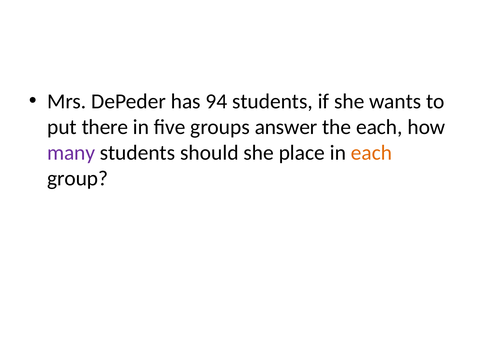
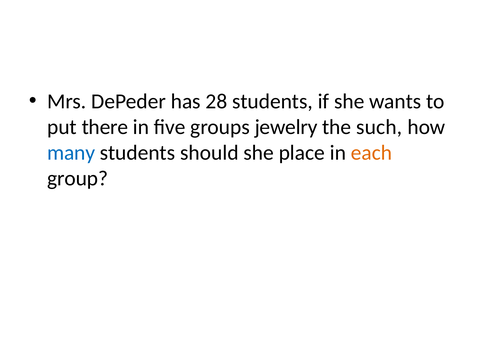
94: 94 -> 28
answer: answer -> jewelry
the each: each -> such
many colour: purple -> blue
